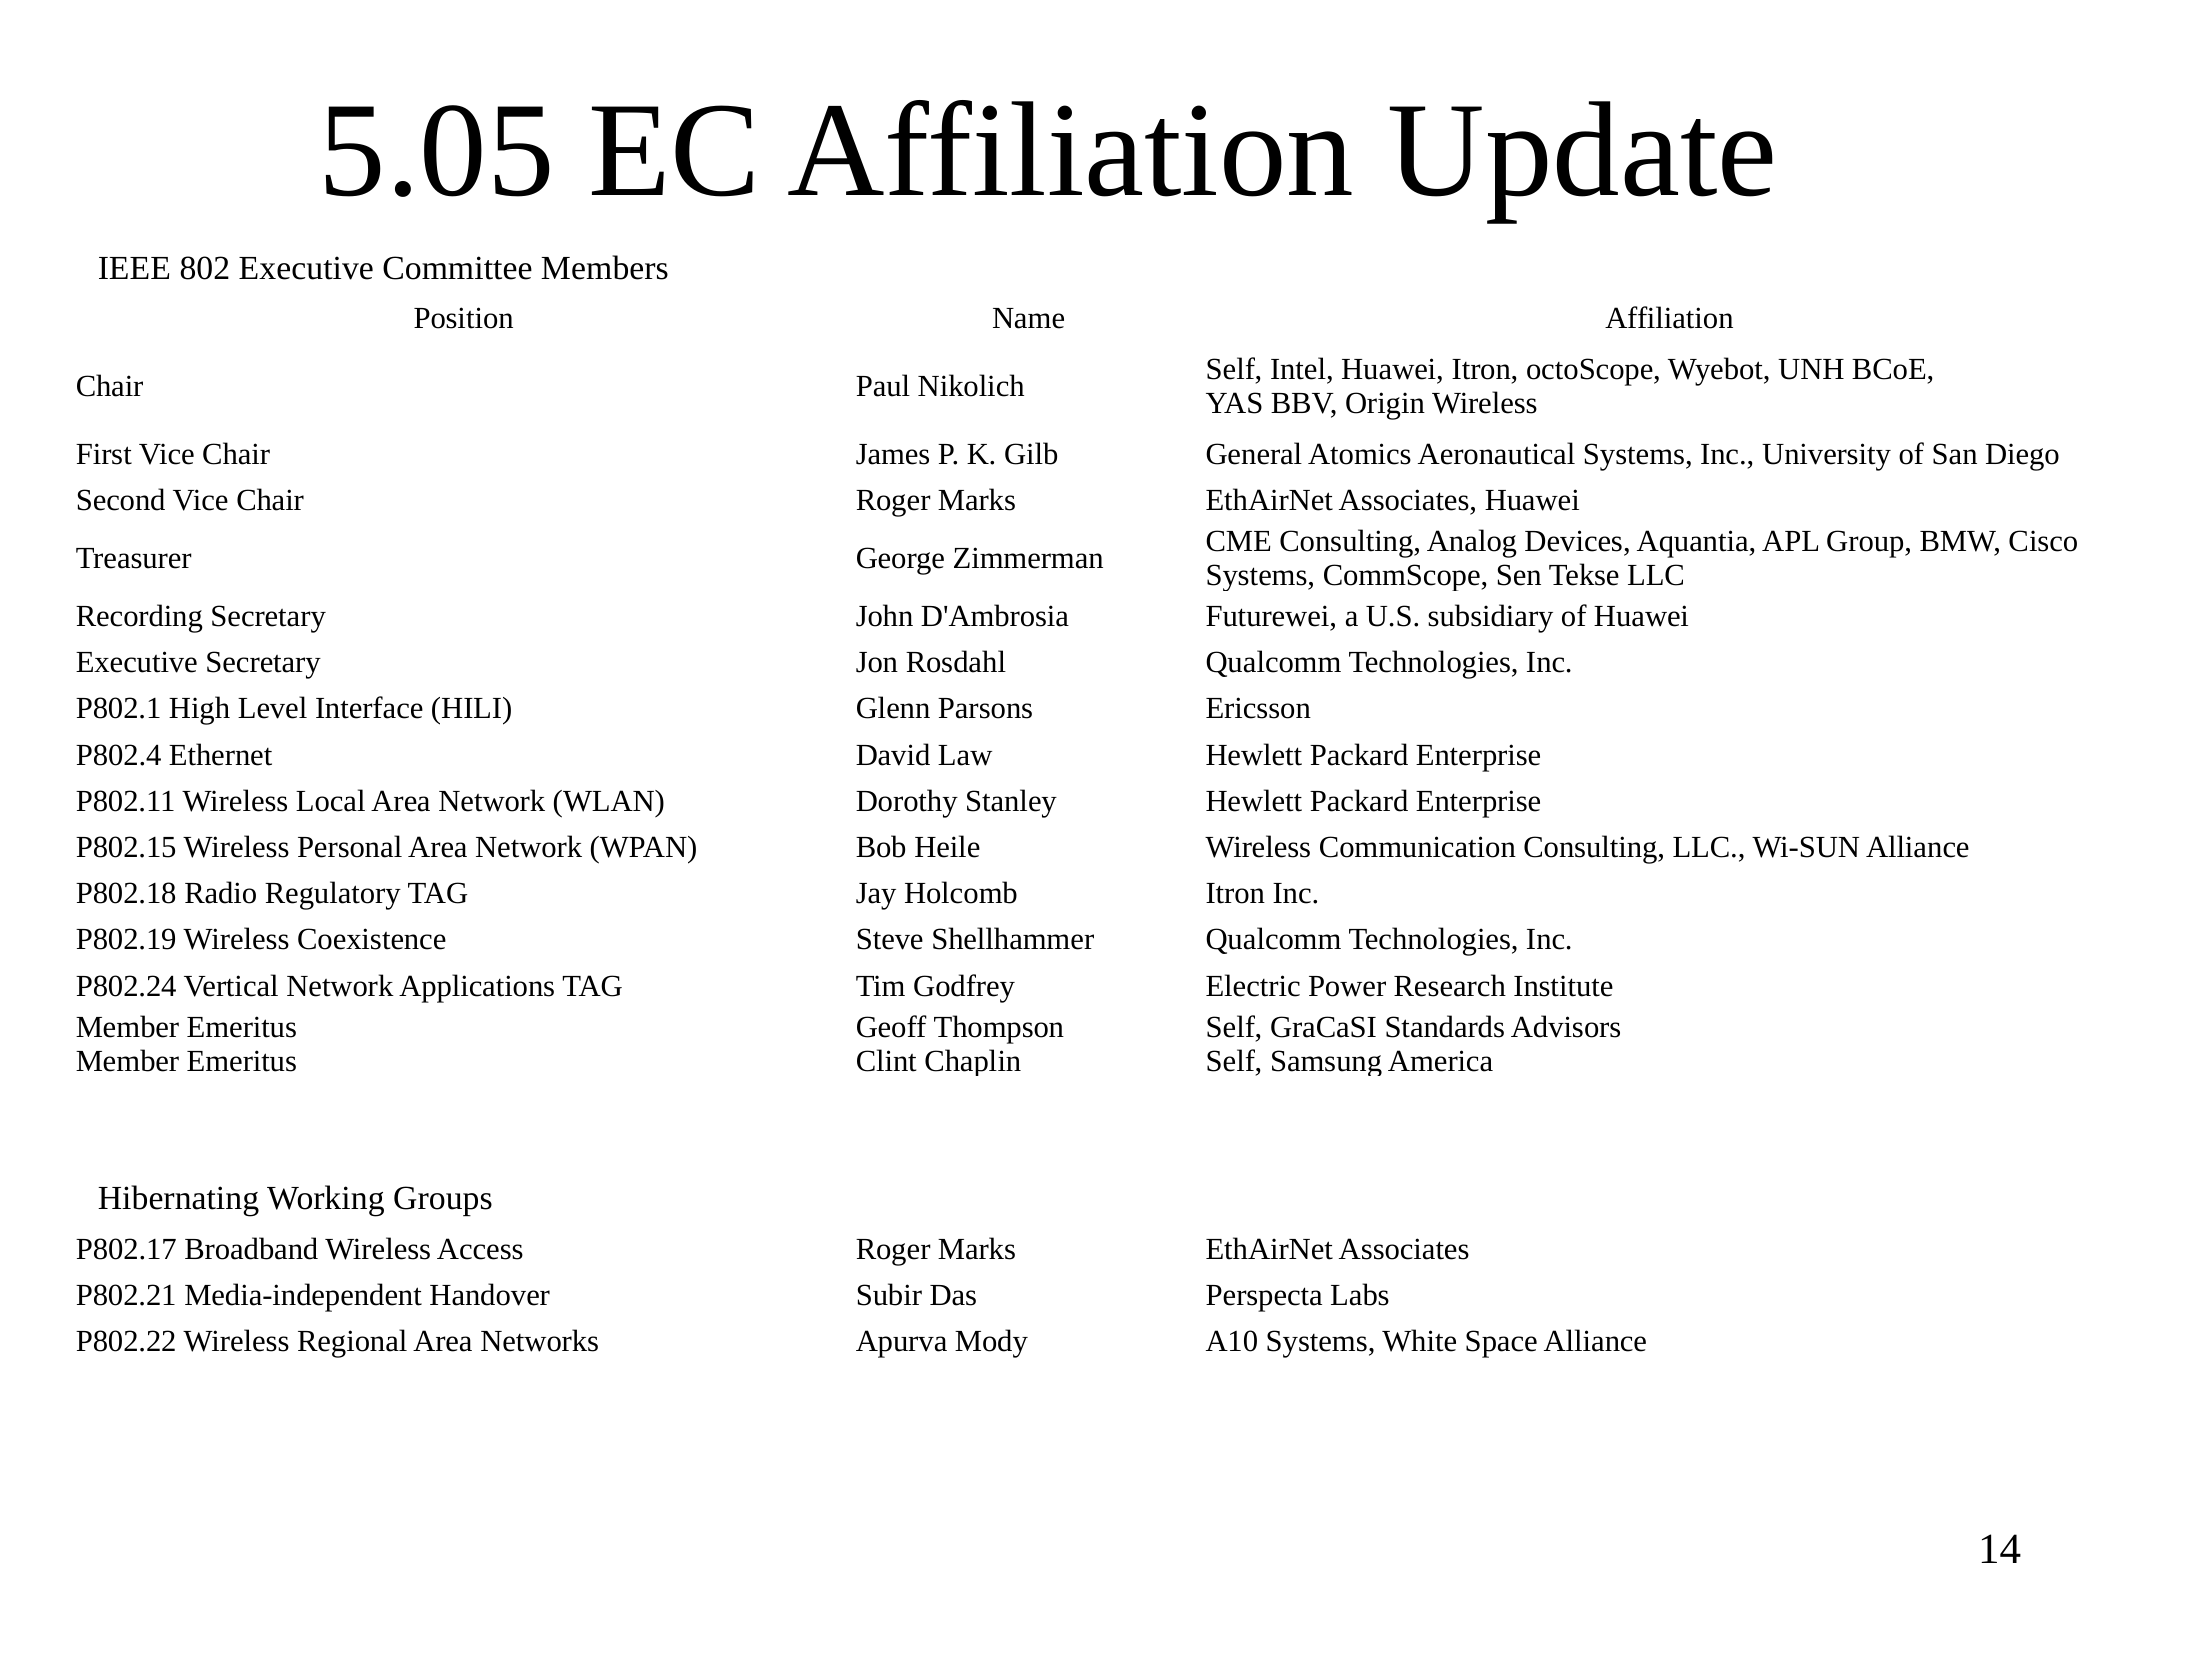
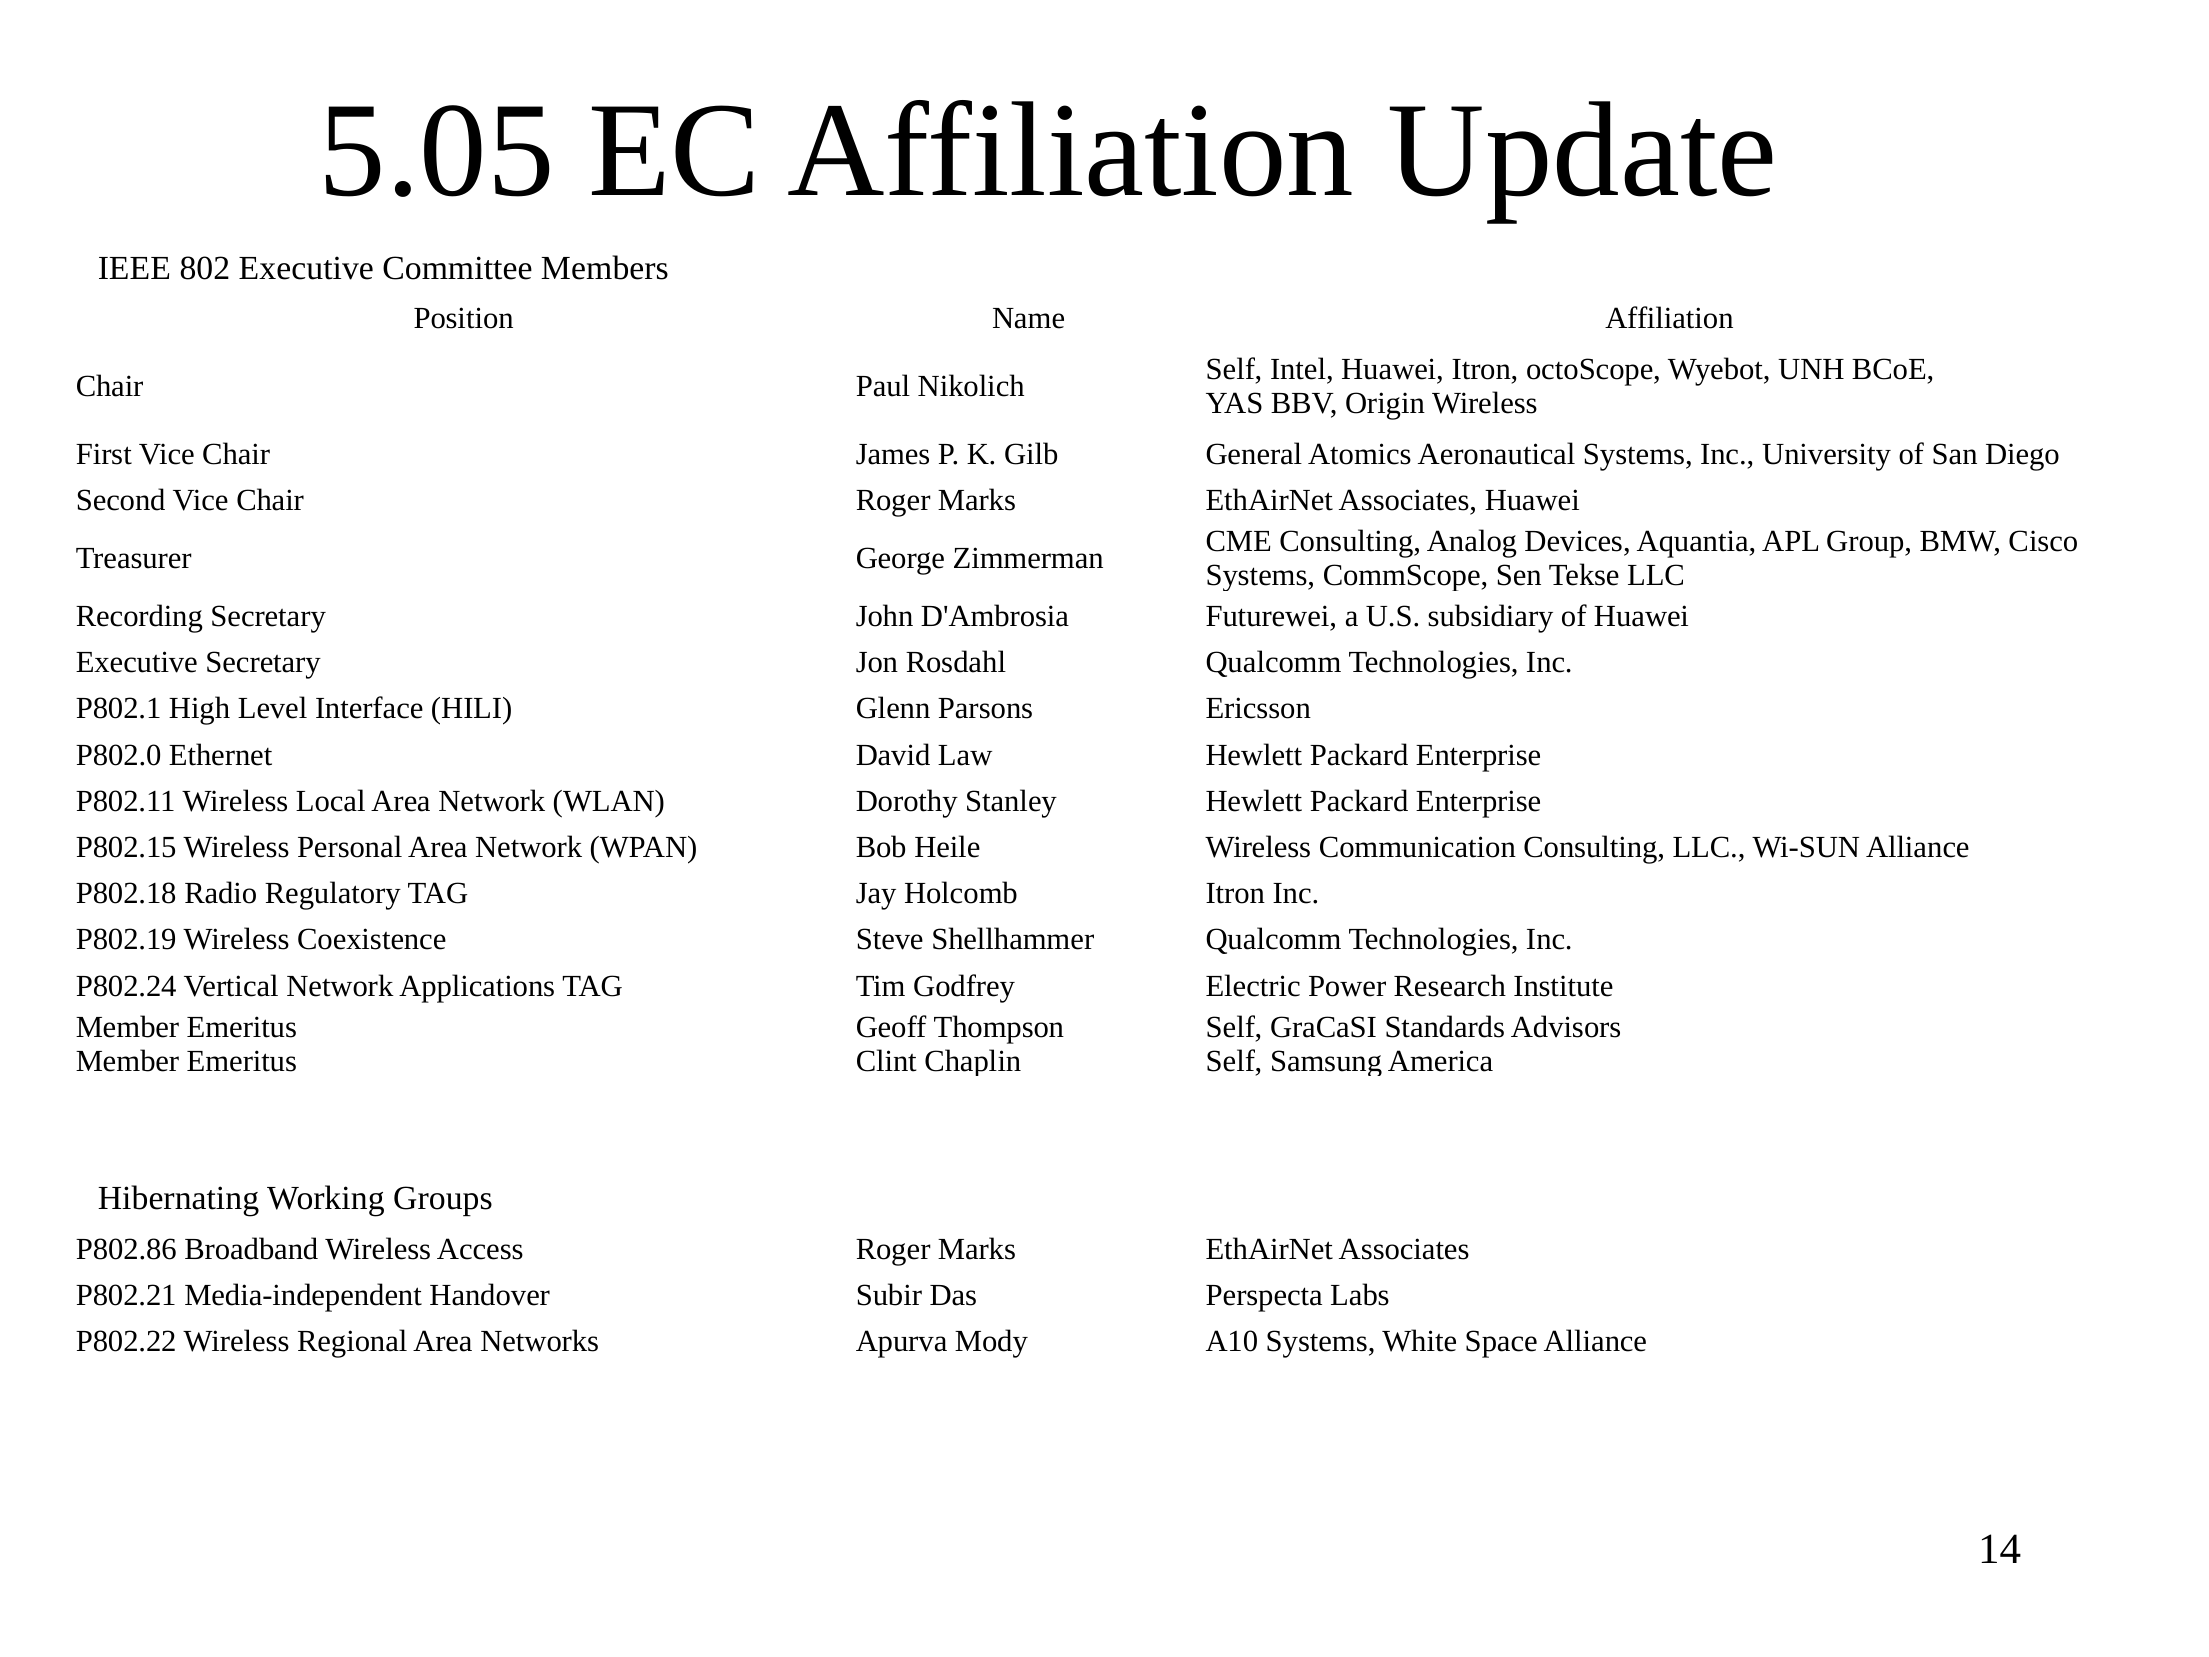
P802.4: P802.4 -> P802.0
P802.17: P802.17 -> P802.86
